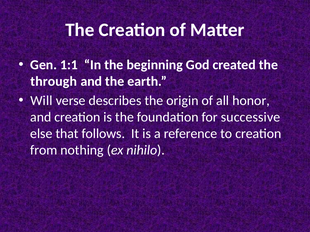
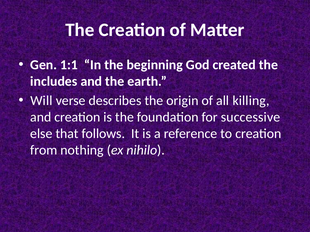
through: through -> includes
honor: honor -> killing
